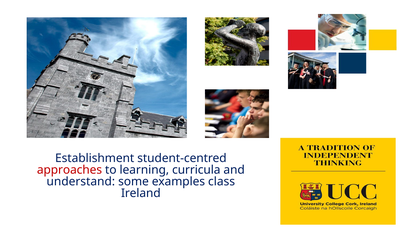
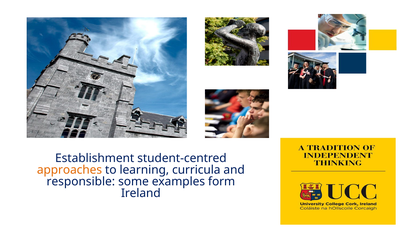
approaches colour: red -> orange
understand: understand -> responsible
class: class -> form
